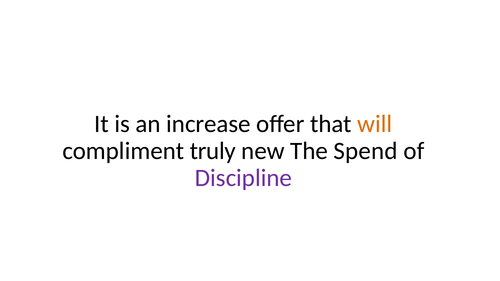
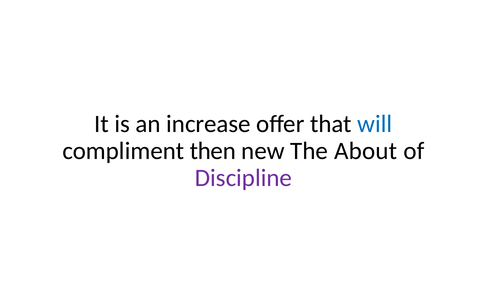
will colour: orange -> blue
truly: truly -> then
Spend: Spend -> About
